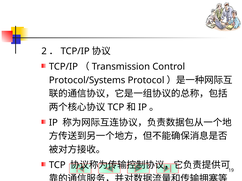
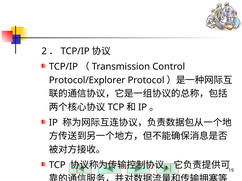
Protocol/Systems: Protocol/Systems -> Protocol/Explorer
